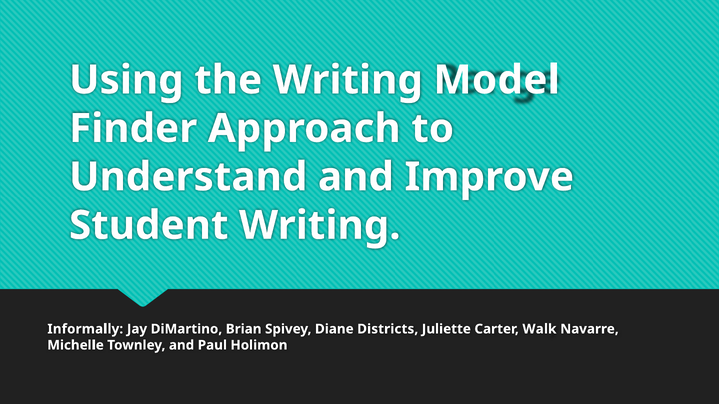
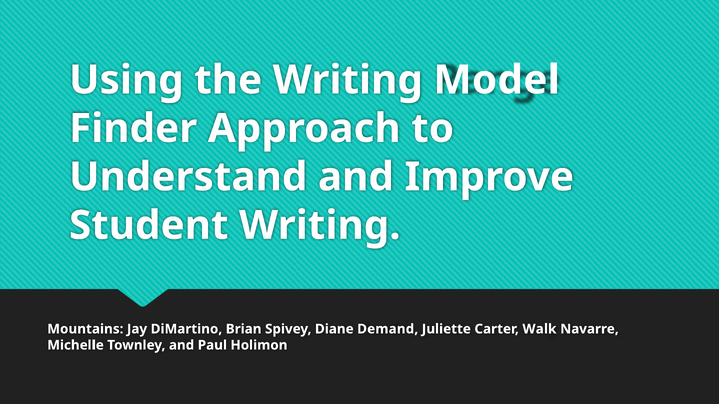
Informally: Informally -> Mountains
Districts: Districts -> Demand
